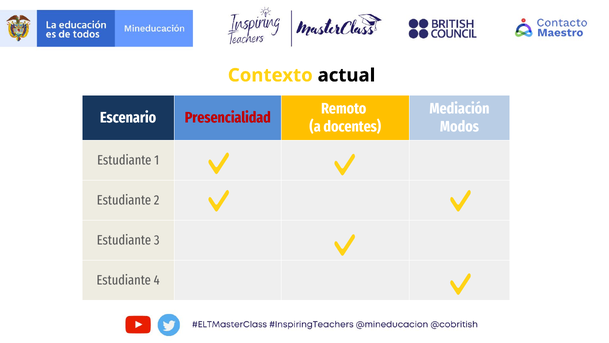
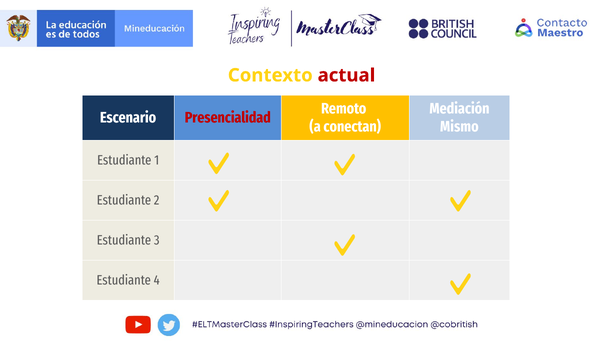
actual colour: black -> red
docentes: docentes -> conectan
Modos: Modos -> Mismo
